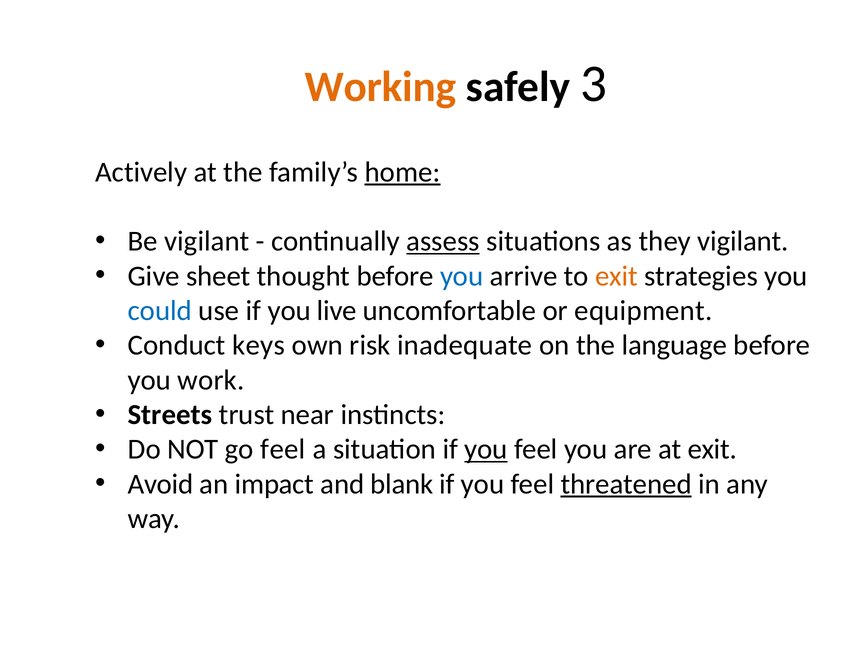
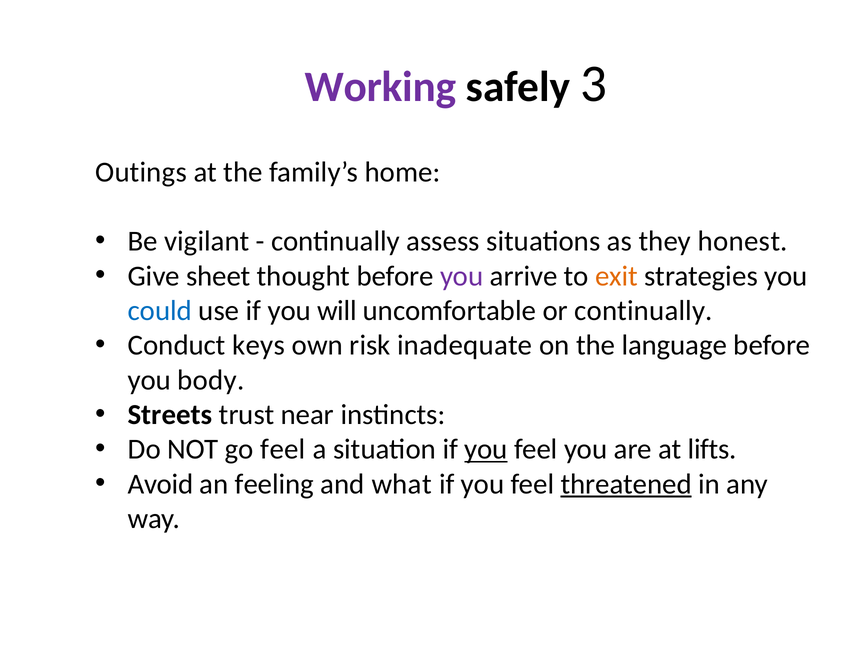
Working colour: orange -> purple
Actively: Actively -> Outings
home underline: present -> none
assess underline: present -> none
they vigilant: vigilant -> honest
you at (462, 276) colour: blue -> purple
live: live -> will
or equipment: equipment -> continually
work: work -> body
at exit: exit -> lifts
impact: impact -> feeling
blank: blank -> what
